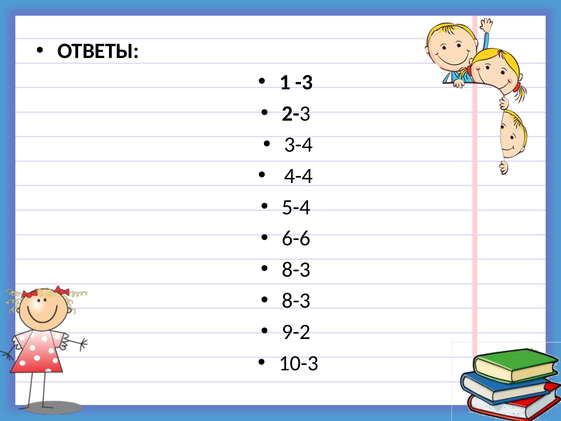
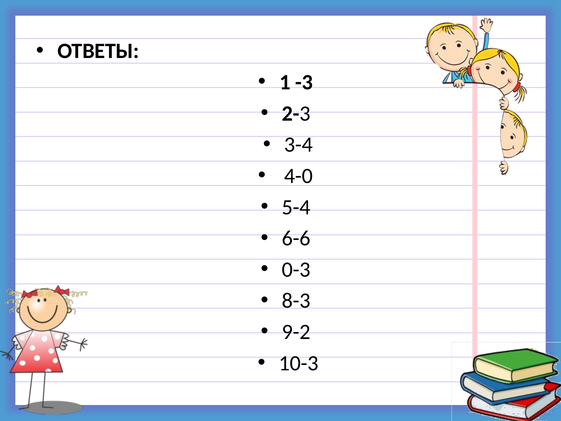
4-4: 4-4 -> 4-0
8-3 at (296, 269): 8-3 -> 0-3
